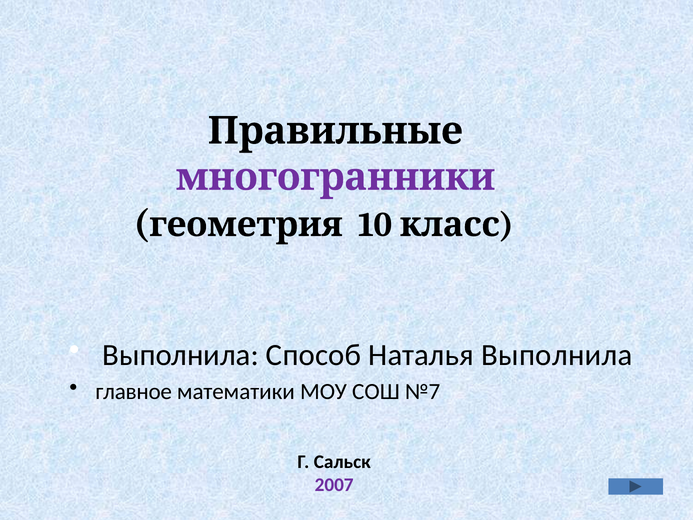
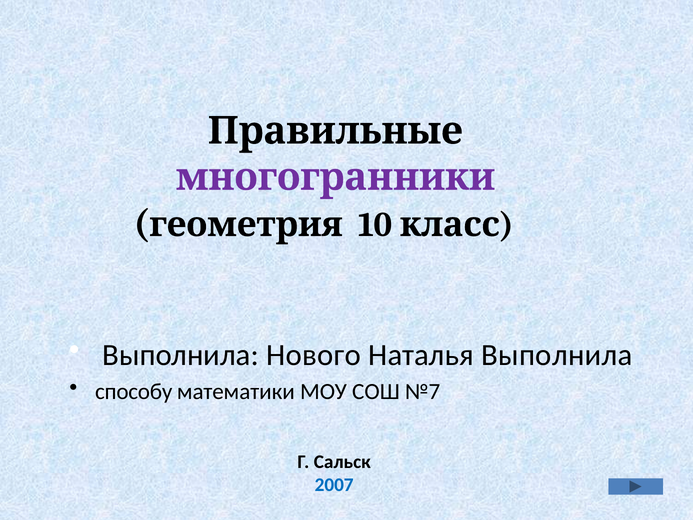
Способ: Способ -> Нового
главное: главное -> способу
2007 colour: purple -> blue
